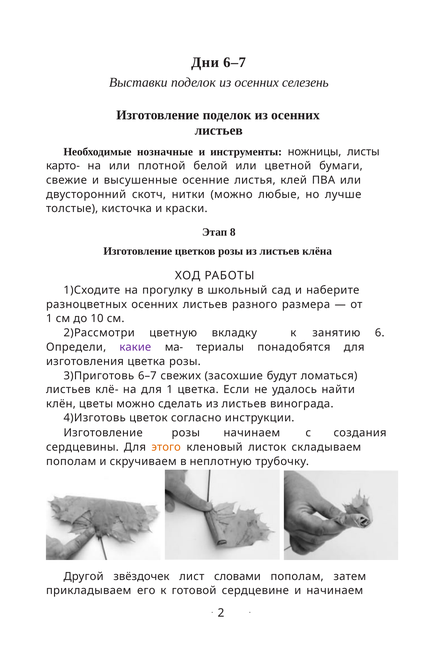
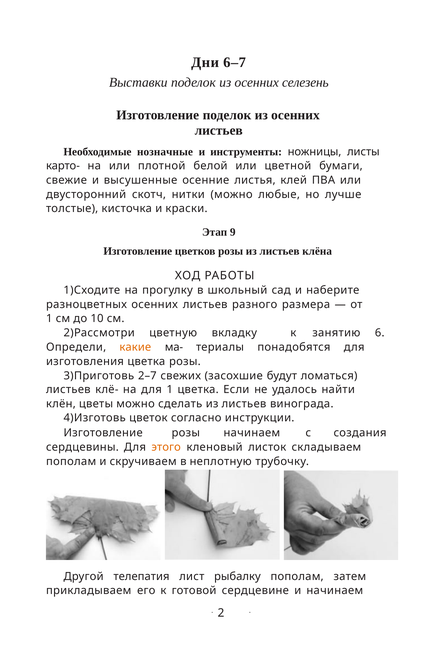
8: 8 -> 9
какие colour: purple -> orange
3)Приготовь 6–7: 6–7 -> 2–7
звёздочек: звёздочек -> телепатия
словами: словами -> рыбалку
